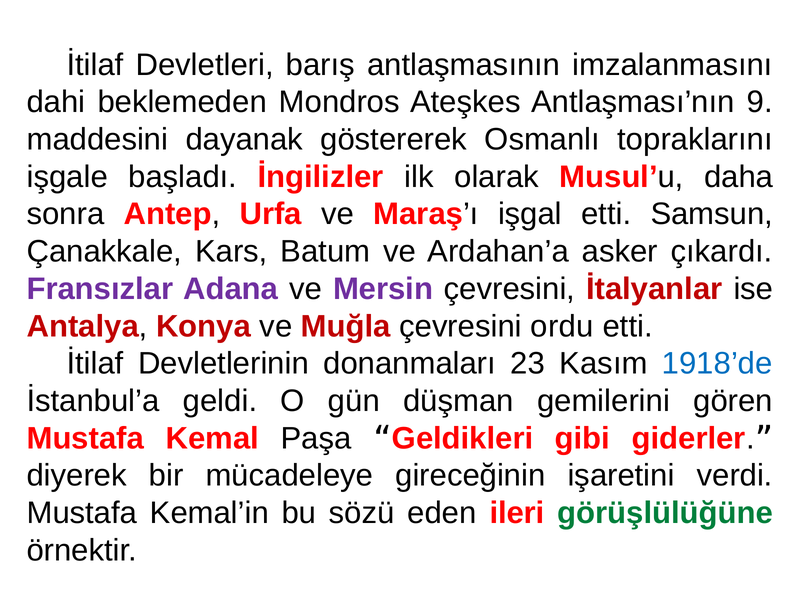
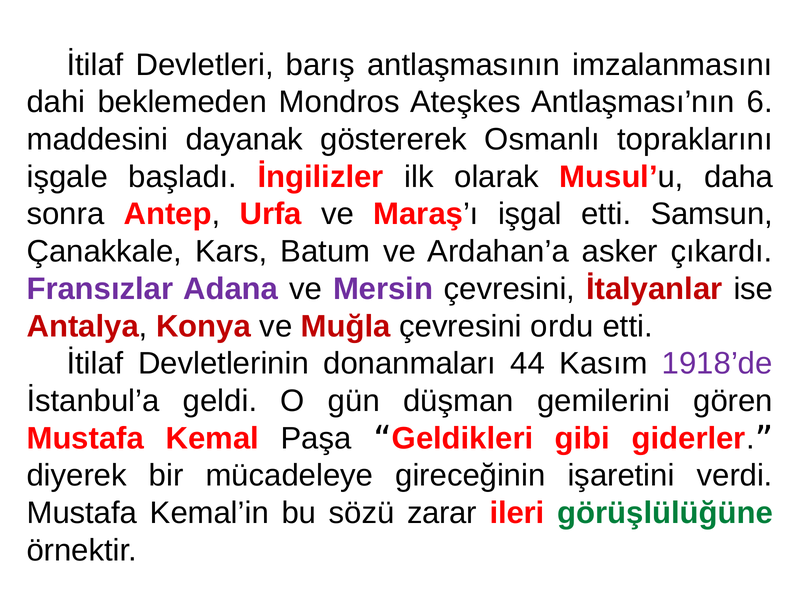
9: 9 -> 6
23: 23 -> 44
1918’de colour: blue -> purple
eden: eden -> zarar
